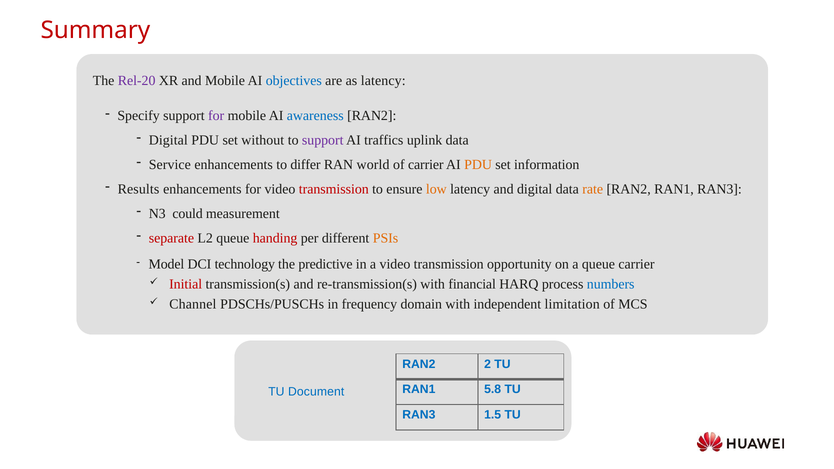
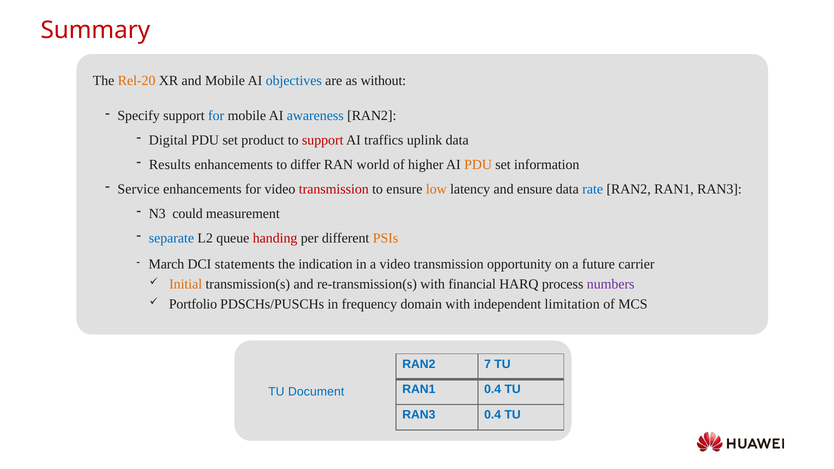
Rel-20 colour: purple -> orange
as latency: latency -> without
for at (216, 116) colour: purple -> blue
without: without -> product
support at (323, 140) colour: purple -> red
Service: Service -> Results
of carrier: carrier -> higher
Results: Results -> Service
and digital: digital -> ensure
rate colour: orange -> blue
separate colour: red -> blue
Model: Model -> March
technology: technology -> statements
predictive: predictive -> indication
a queue: queue -> future
Initial colour: red -> orange
numbers colour: blue -> purple
Channel: Channel -> Portfolio
2: 2 -> 7
RAN1 5.8: 5.8 -> 0.4
RAN3 1.5: 1.5 -> 0.4
